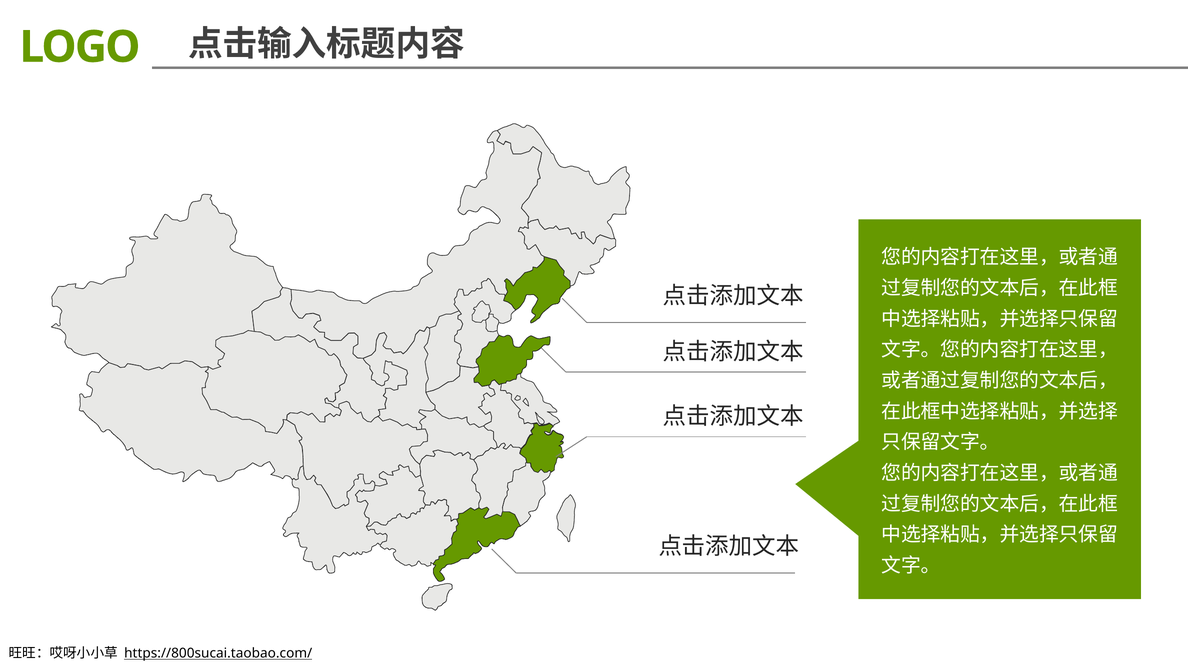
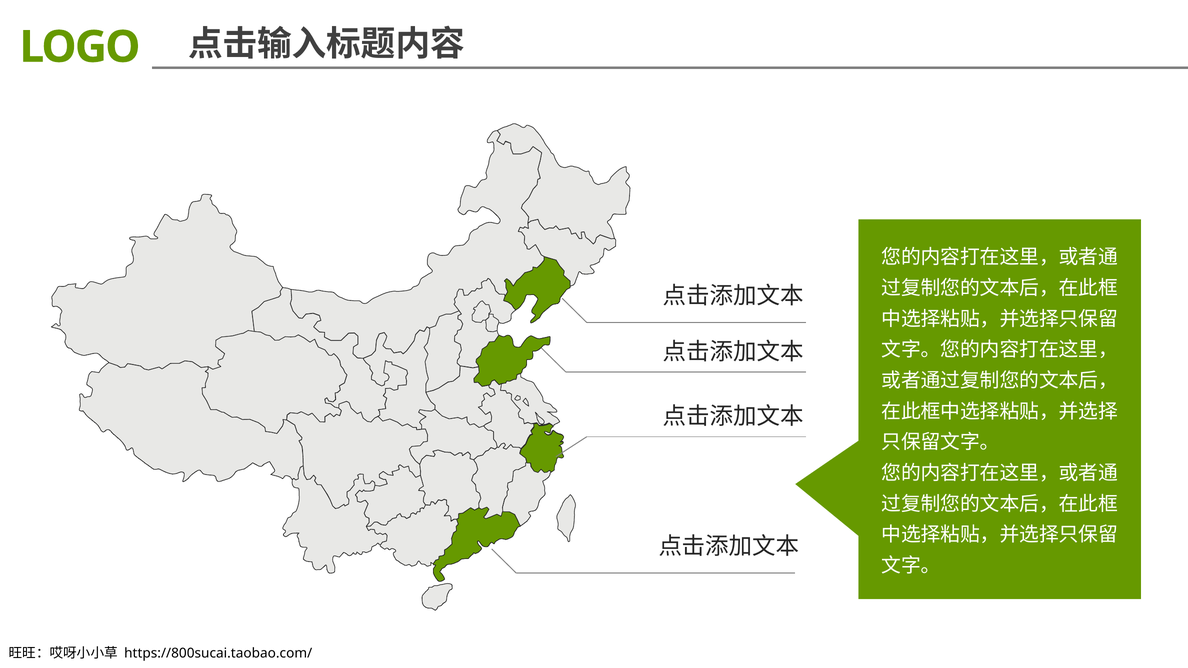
https://800sucai.taobao.com/ underline: present -> none
